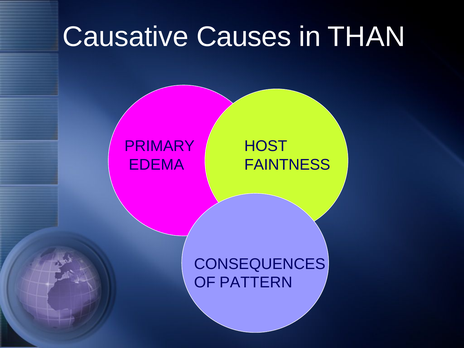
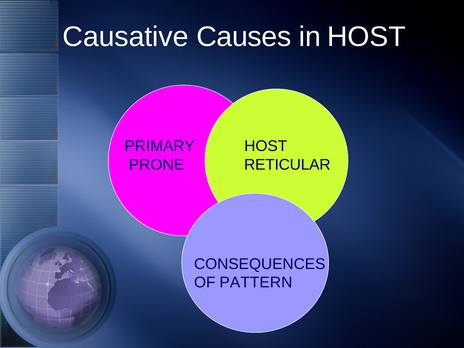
in THAN: THAN -> HOST
EDEMA: EDEMA -> PRONE
FAINTNESS: FAINTNESS -> RETICULAR
